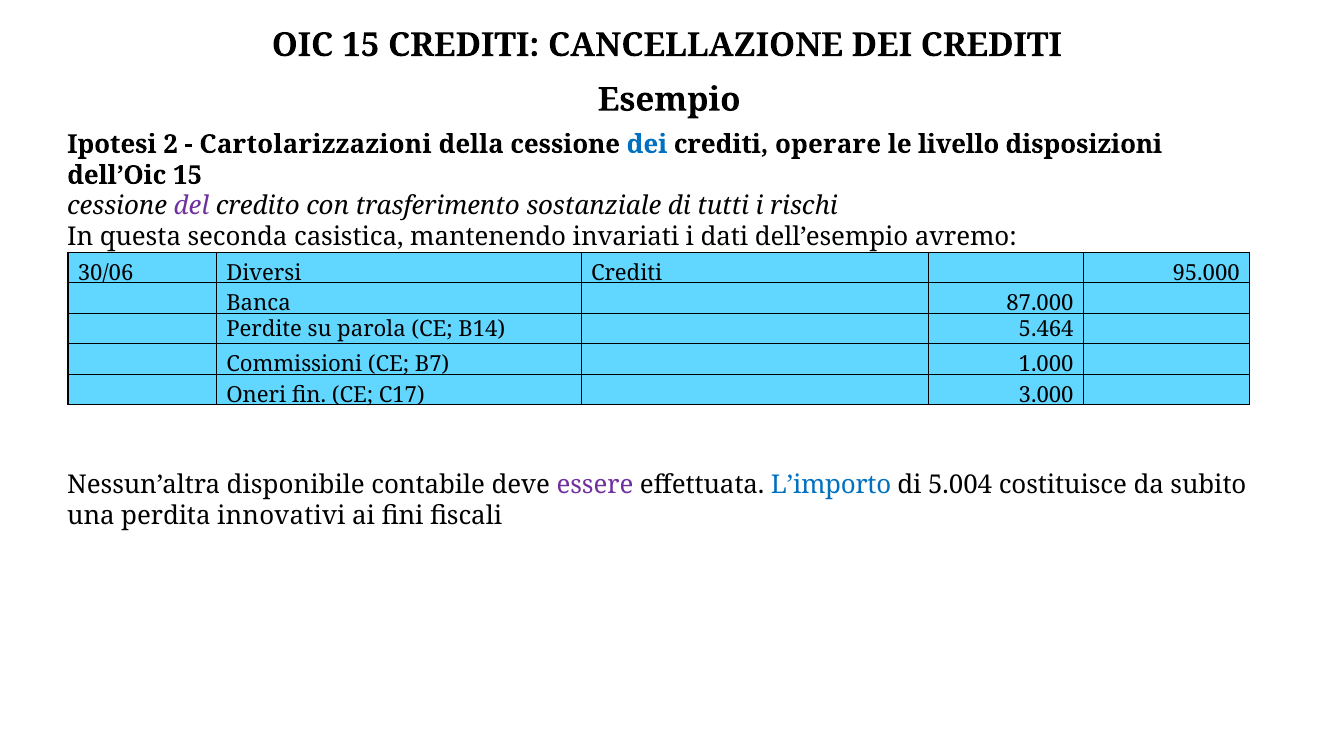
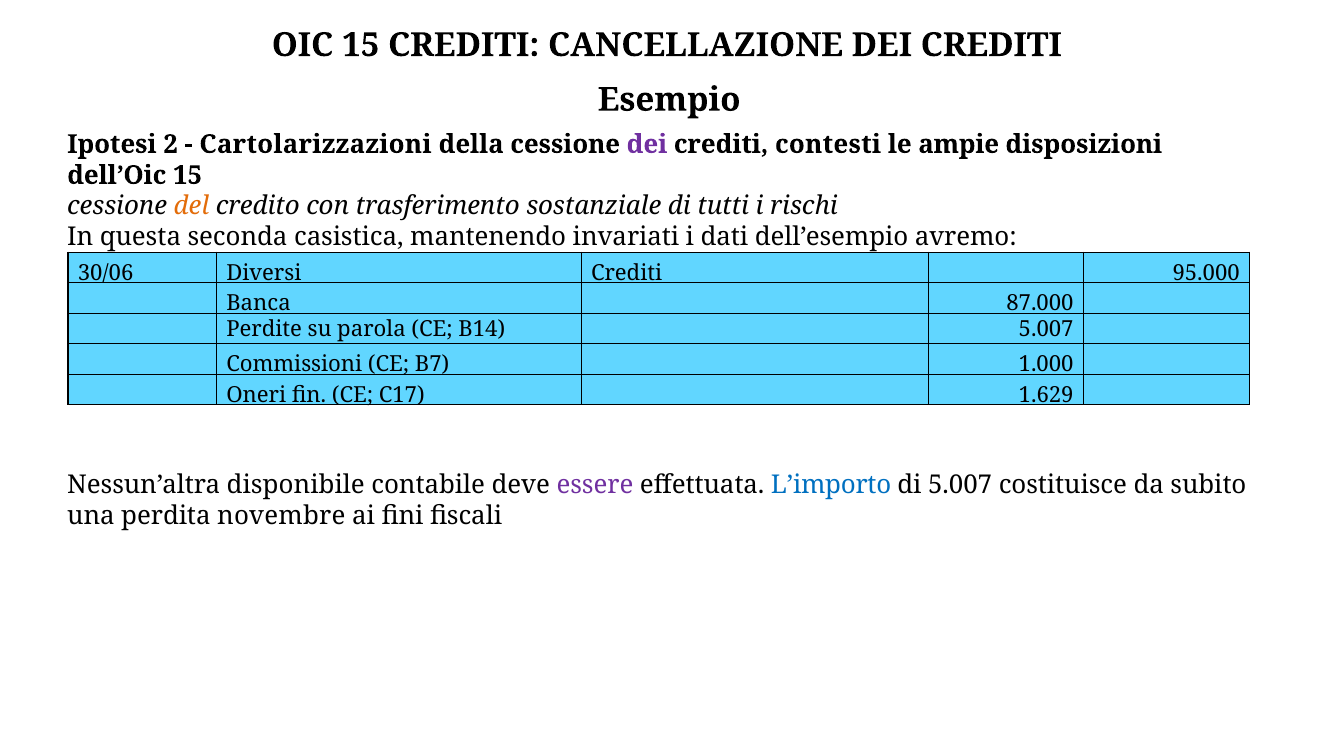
dei at (647, 144) colour: blue -> purple
operare: operare -> contesti
livello: livello -> ampie
del colour: purple -> orange
B14 5.464: 5.464 -> 5.007
3.000: 3.000 -> 1.629
di 5.004: 5.004 -> 5.007
innovativi: innovativi -> novembre
